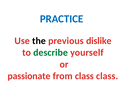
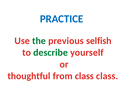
the colour: black -> green
dislike: dislike -> selfish
passionate: passionate -> thoughtful
